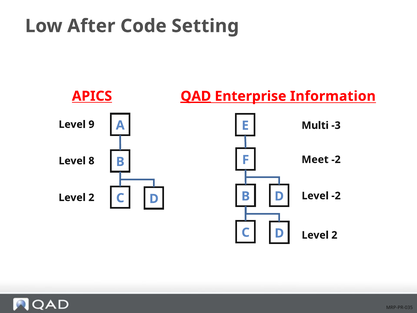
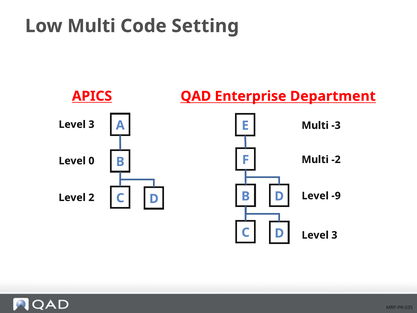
Low After: After -> Multi
QAD underline: present -> none
Information: Information -> Department
9 at (91, 124): 9 -> 3
Meet at (315, 159): Meet -> Multi
8: 8 -> 0
Level -2: -2 -> -9
2 at (334, 235): 2 -> 3
